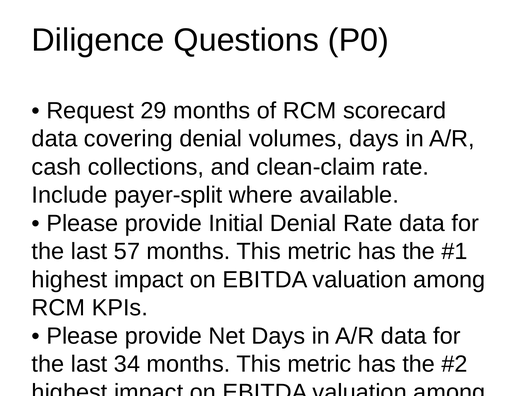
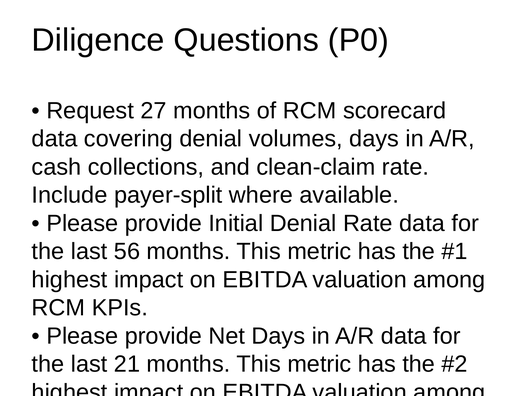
29: 29 -> 27
57: 57 -> 56
34: 34 -> 21
